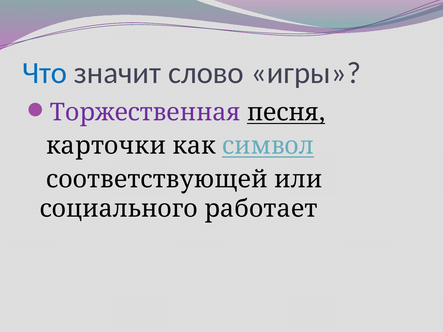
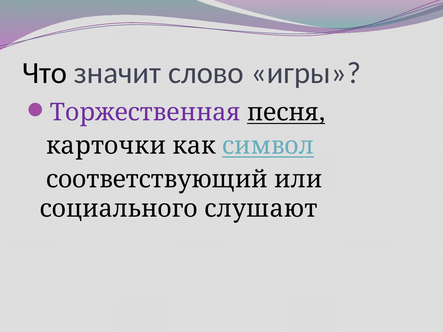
Что colour: blue -> black
соответствующей: соответствующей -> соответствующий
работает: работает -> слушают
